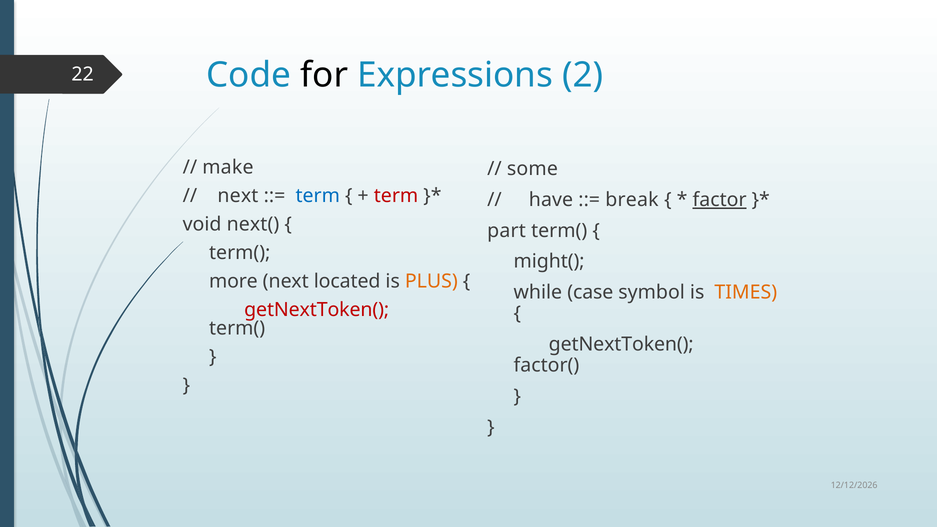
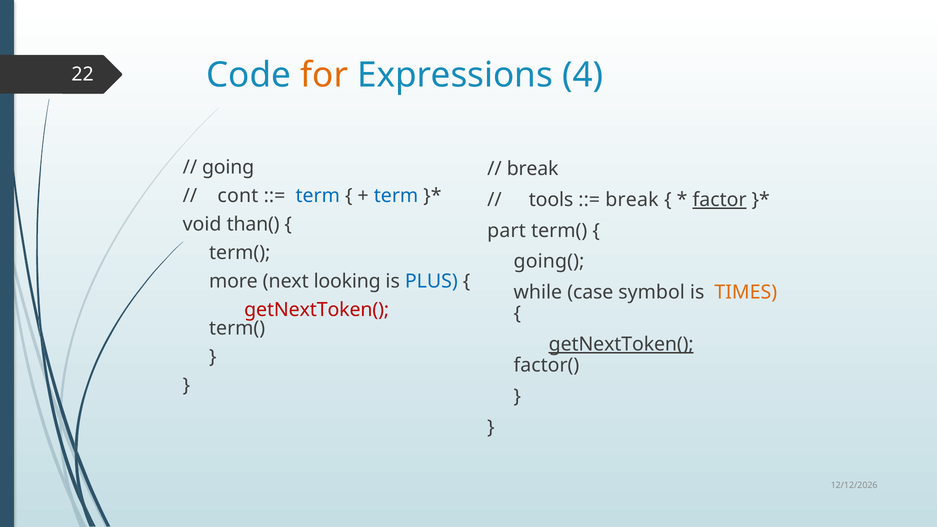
for colour: black -> orange
2: 2 -> 4
make: make -> going
some at (532, 169): some -> break
next at (238, 196): next -> cont
term at (396, 196) colour: red -> blue
have: have -> tools
next(: next( -> than(
might(: might( -> going(
located: located -> looking
PLUS colour: orange -> blue
getNextToken( at (621, 344) underline: none -> present
